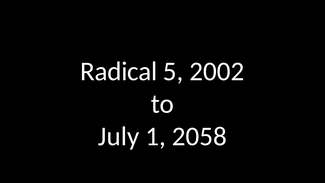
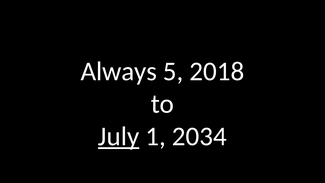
Radical: Radical -> Always
2002: 2002 -> 2018
July underline: none -> present
2058: 2058 -> 2034
